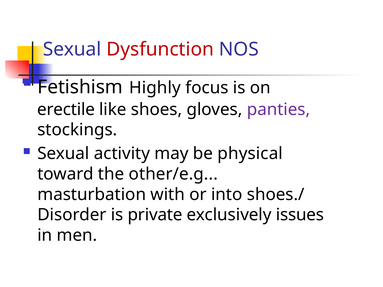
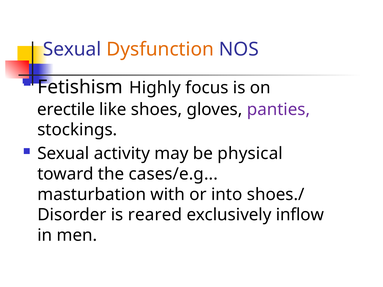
Dysfunction colour: red -> orange
other/e.g: other/e.g -> cases/e.g
private: private -> reared
issues: issues -> inflow
